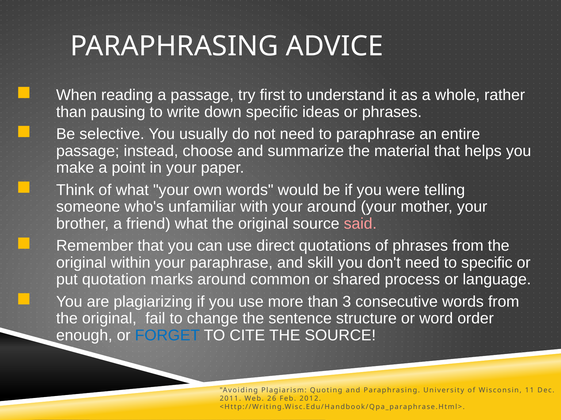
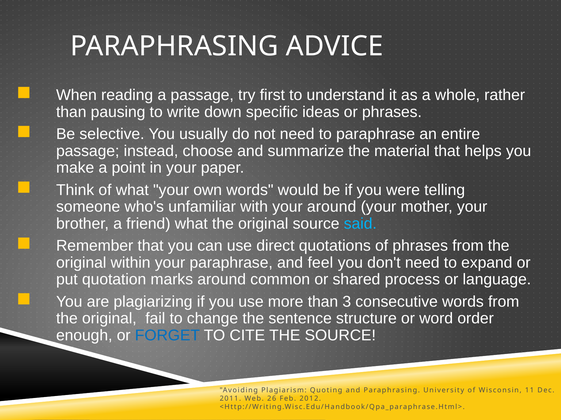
said colour: pink -> light blue
skill: skill -> feel
to specific: specific -> expand
